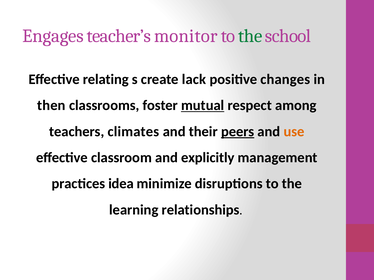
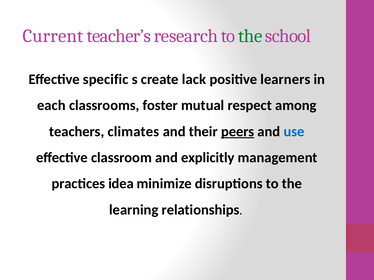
Engages: Engages -> Current
monitor: monitor -> research
relating: relating -> specific
changes: changes -> learners
then: then -> each
mutual underline: present -> none
use colour: orange -> blue
